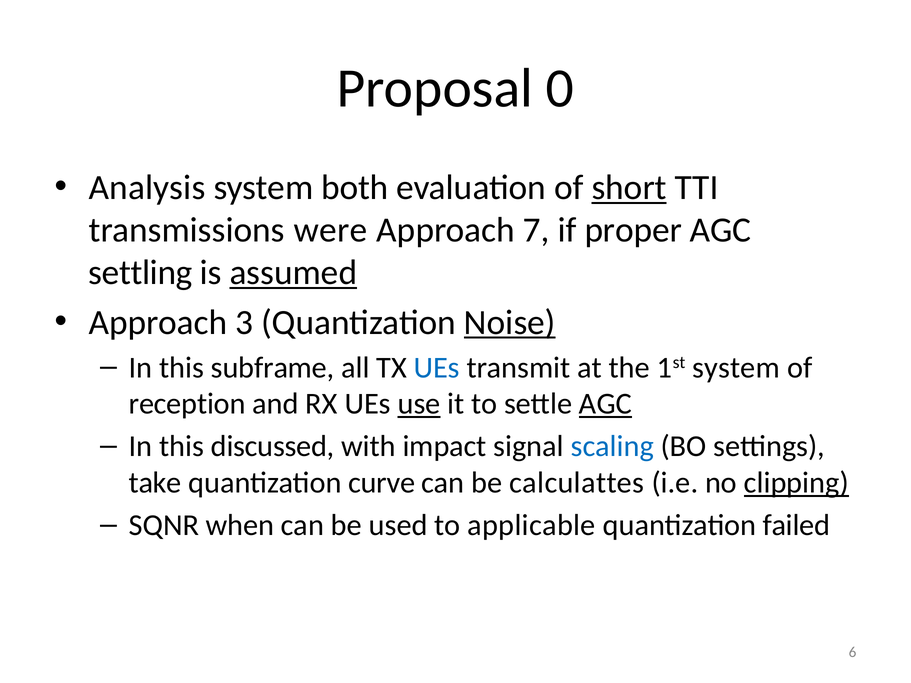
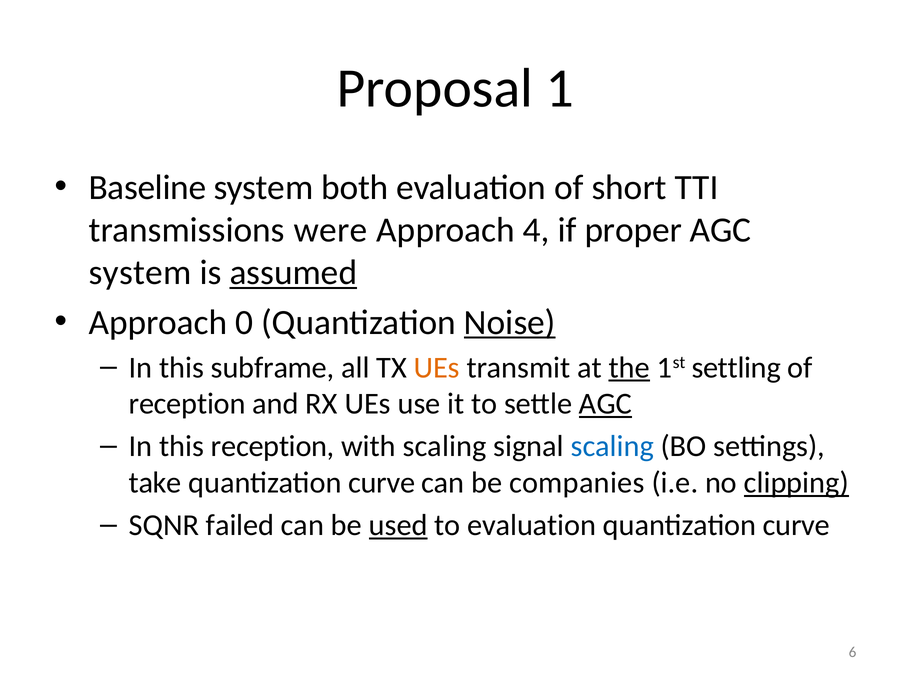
0: 0 -> 1
Analysis: Analysis -> Baseline
short underline: present -> none
7: 7 -> 4
settling at (140, 273): settling -> system
3: 3 -> 0
UEs at (437, 368) colour: blue -> orange
the underline: none -> present
1st system: system -> settling
use underline: present -> none
this discussed: discussed -> reception
with impact: impact -> scaling
calculattes: calculattes -> companies
when: when -> failed
used underline: none -> present
to applicable: applicable -> evaluation
failed at (796, 526): failed -> curve
